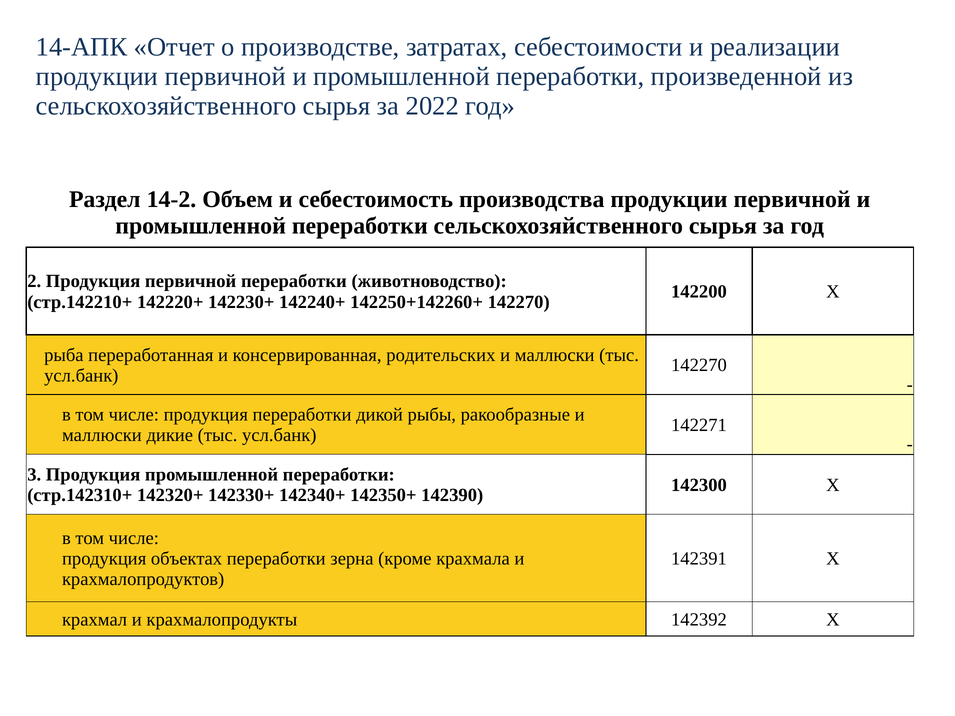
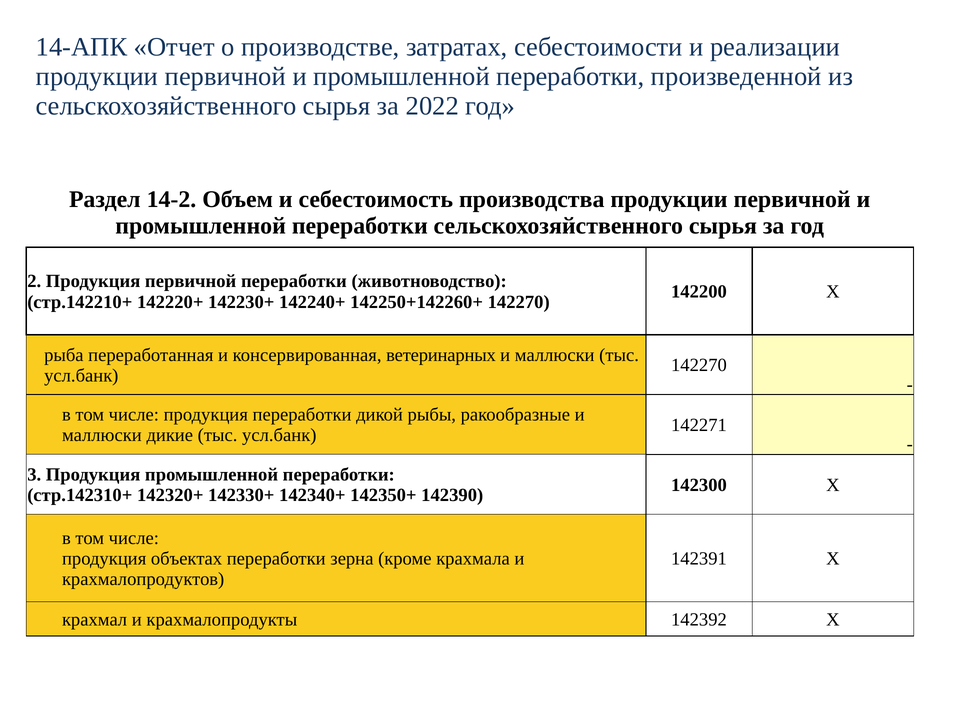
родительских: родительских -> ветеринарных
